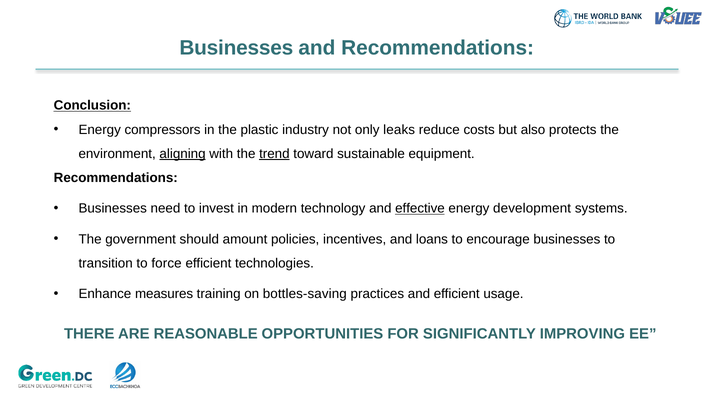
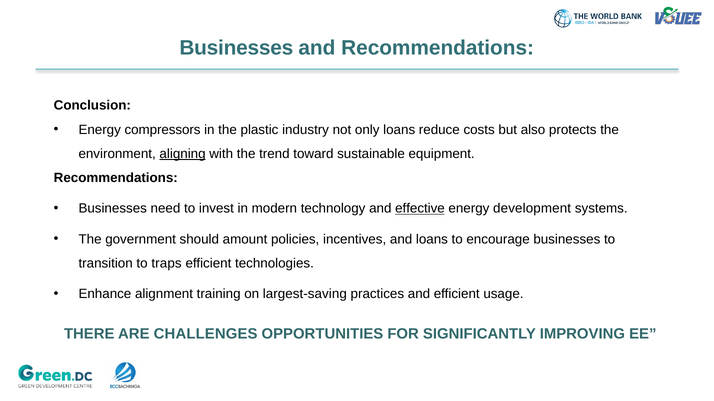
Conclusion underline: present -> none
only leaks: leaks -> loans
trend underline: present -> none
force: force -> traps
measures: measures -> alignment
bottles-saving: bottles-saving -> largest-saving
REASONABLE: REASONABLE -> CHALLENGES
